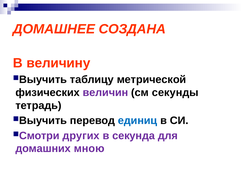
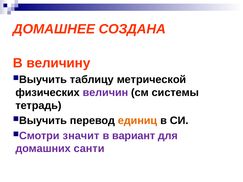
секунды: секунды -> системы
единиц colour: blue -> orange
других: других -> значит
секунда: секунда -> вариант
мною: мною -> санти
